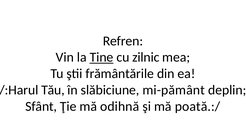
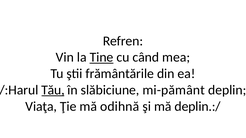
zilnic: zilnic -> când
Tău underline: none -> present
Sfânt: Sfânt -> Viaţa
poată.:/: poată.:/ -> deplin.:/
